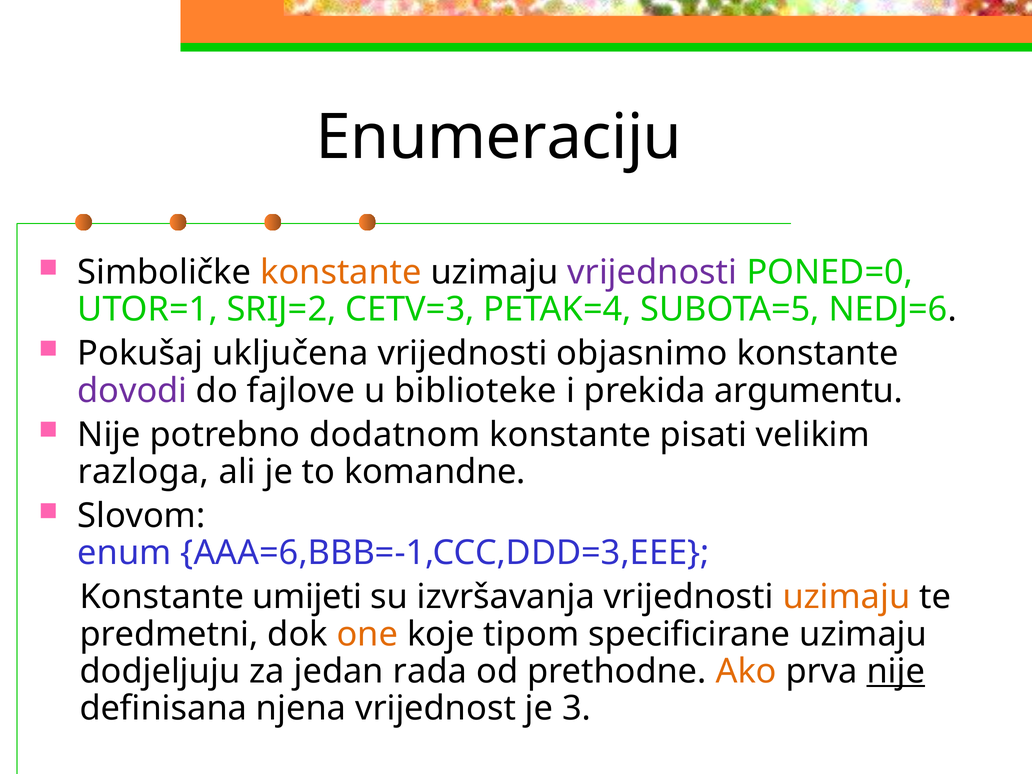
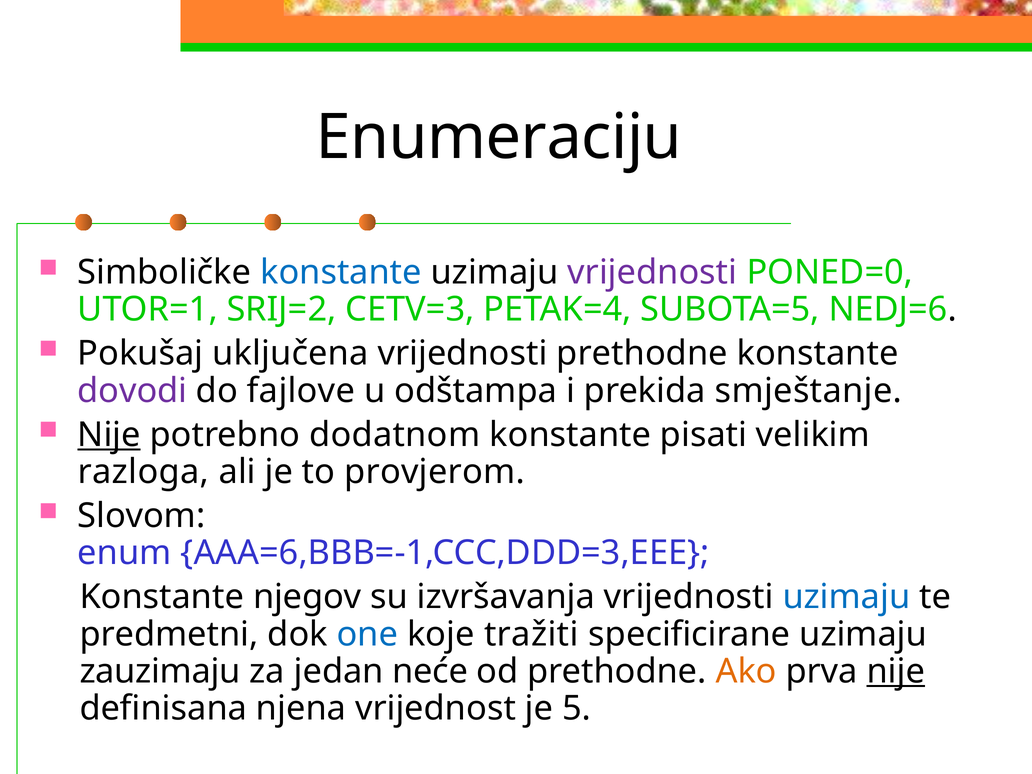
konstante at (341, 272) colour: orange -> blue
vrijednosti objasnimo: objasnimo -> prethodne
biblioteke: biblioteke -> odštampa
argumentu: argumentu -> smještanje
Nije at (109, 435) underline: none -> present
komandne: komandne -> provjerom
umijeti: umijeti -> njegov
uzimaju at (846, 597) colour: orange -> blue
one colour: orange -> blue
tipom: tipom -> tražiti
dodjeljuju: dodjeljuju -> zauzimaju
rada: rada -> neće
3: 3 -> 5
